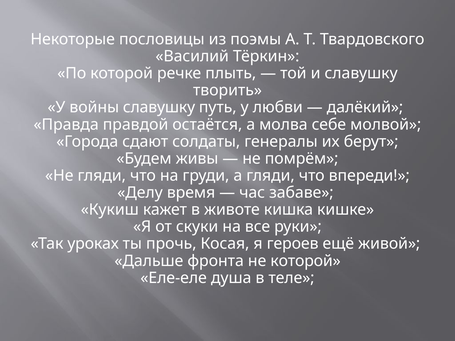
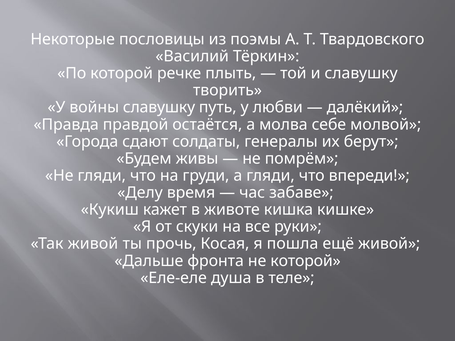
Так уроках: уроках -> живой
героев: героев -> пошла
